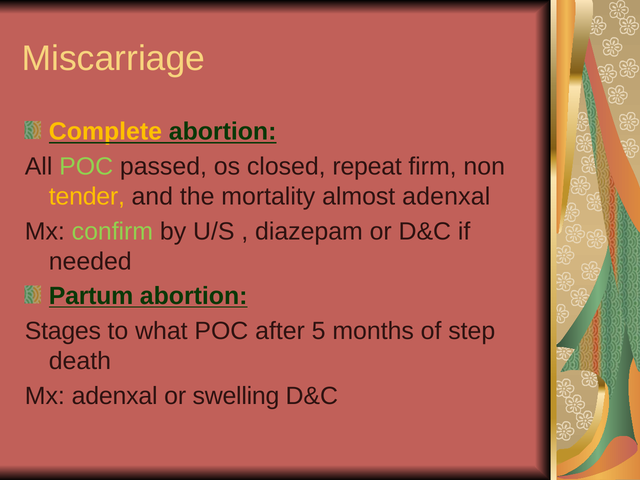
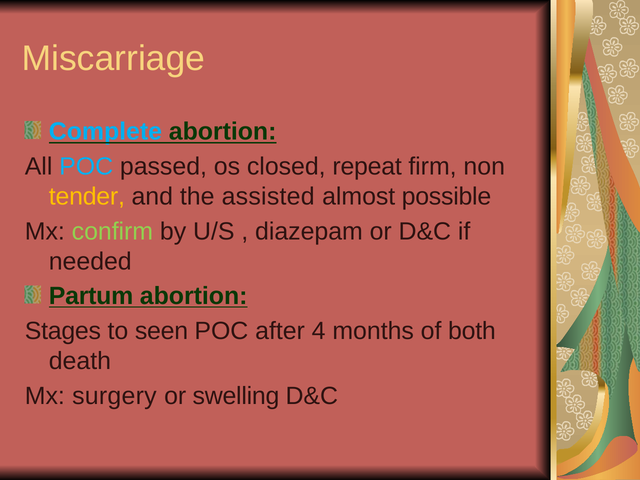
Complete colour: yellow -> light blue
POC at (86, 167) colour: light green -> light blue
mortality: mortality -> assisted
almost adenxal: adenxal -> possible
what: what -> seen
5: 5 -> 4
step: step -> both
Mx adenxal: adenxal -> surgery
